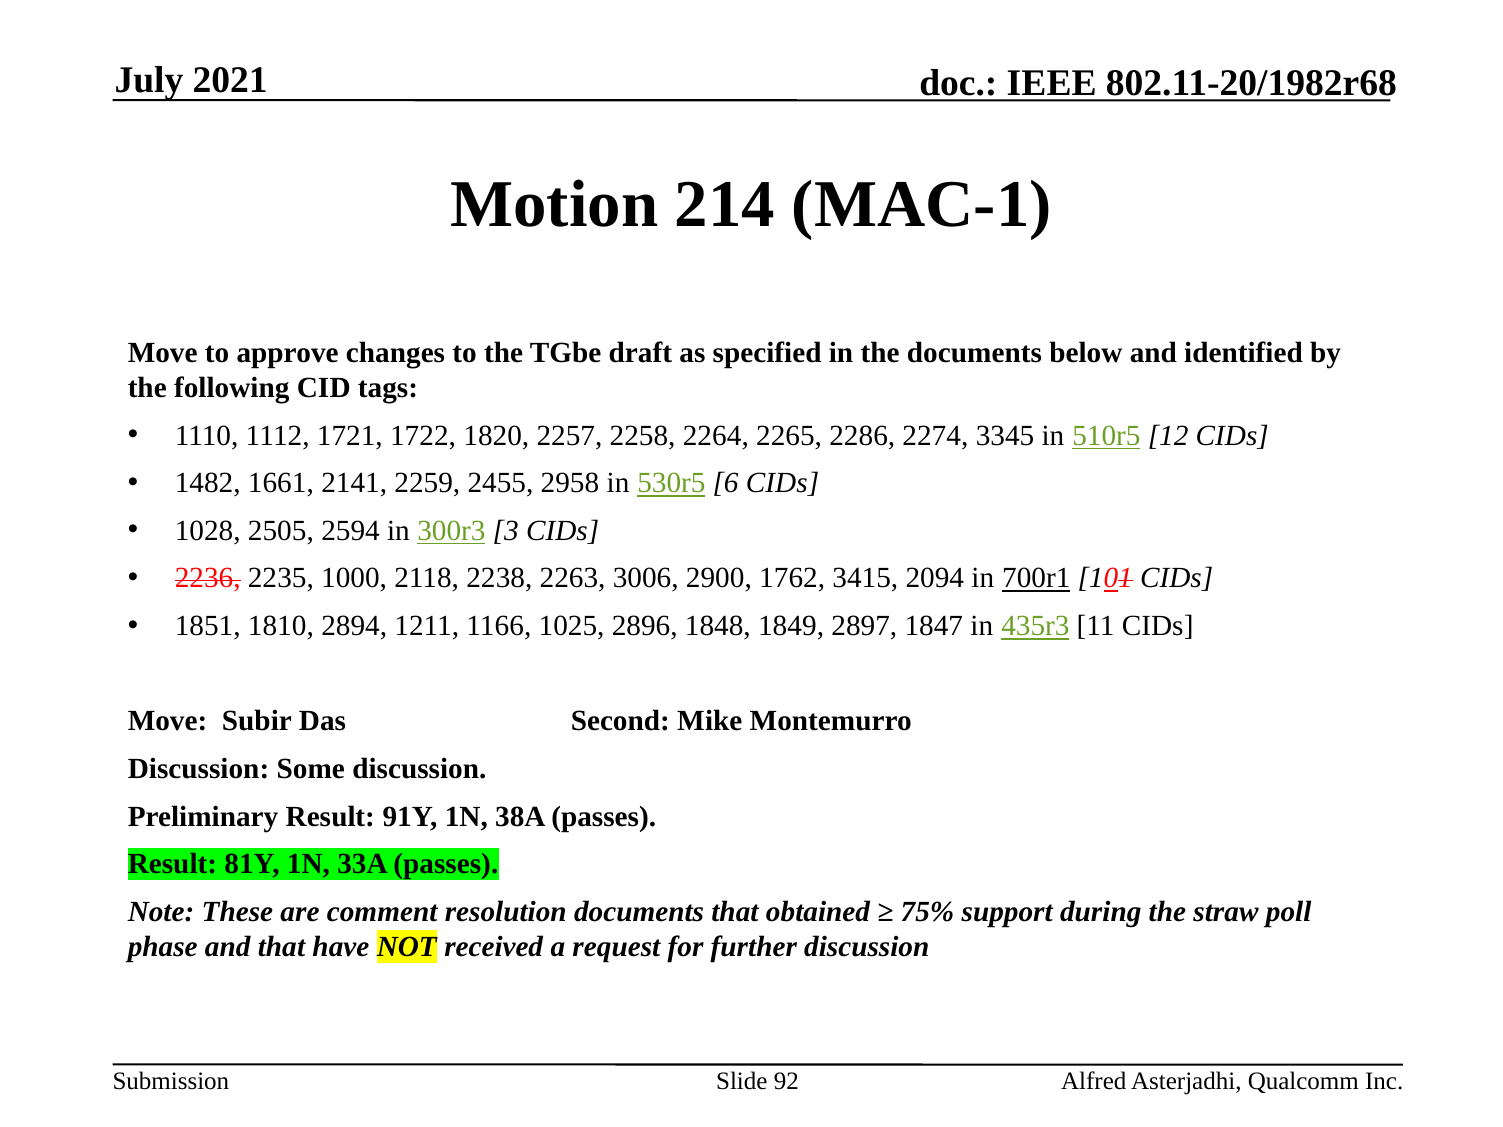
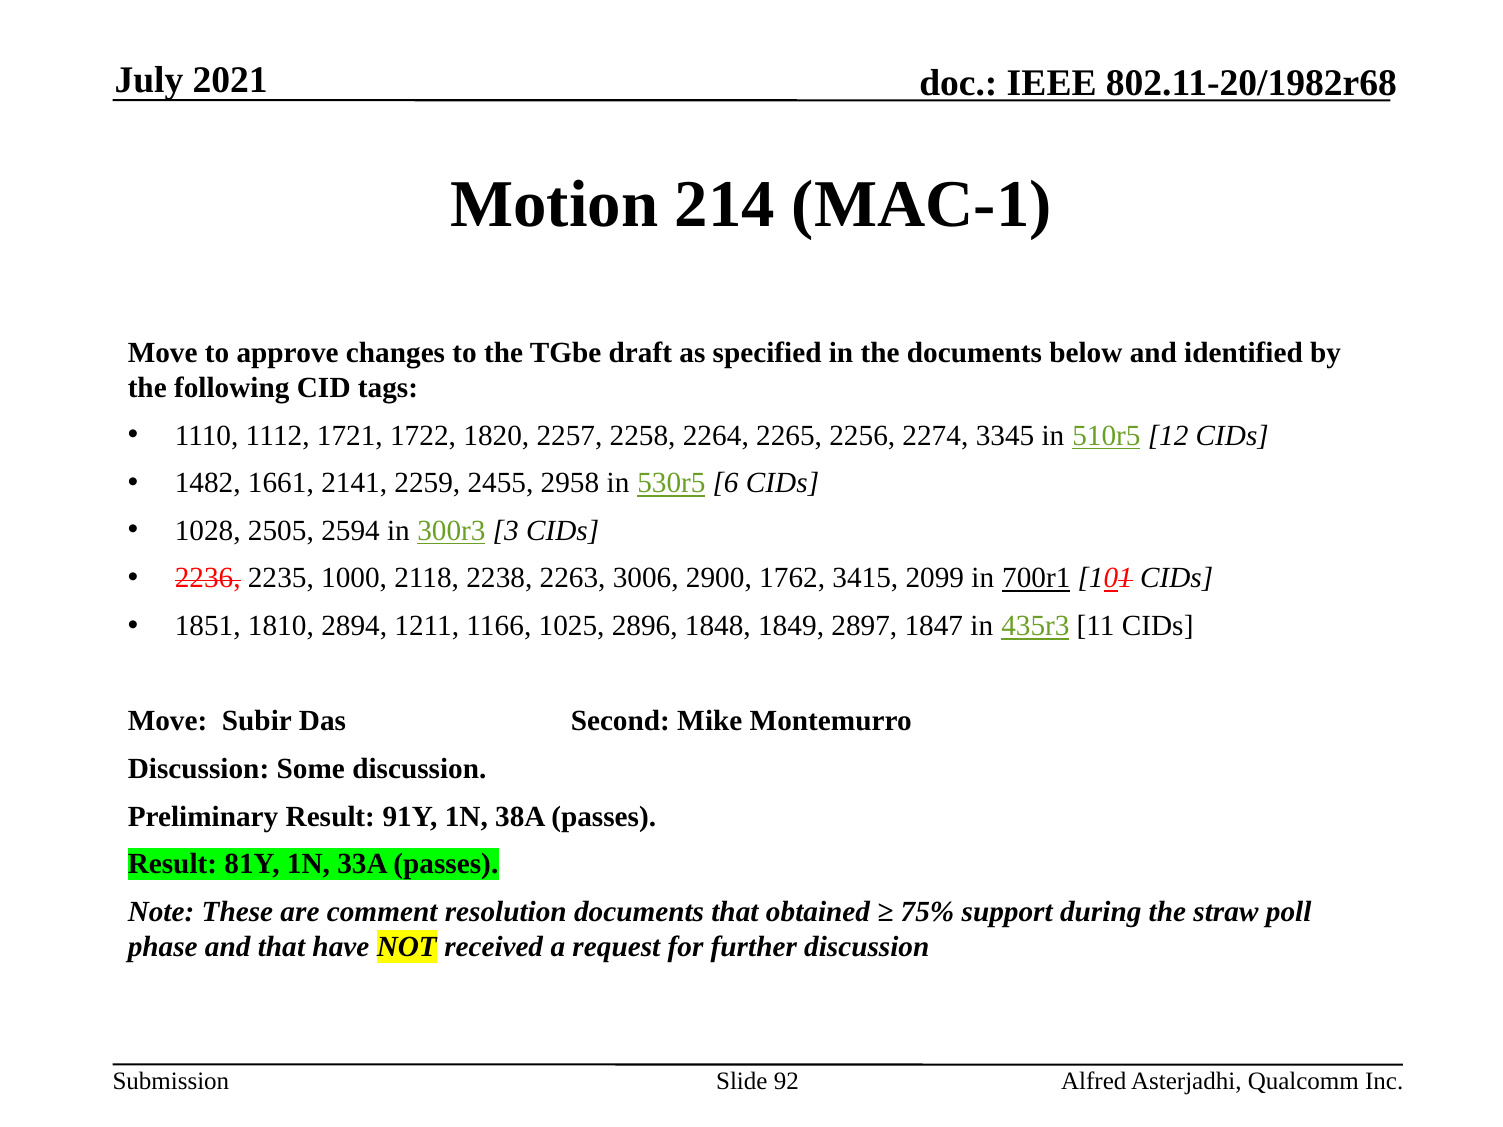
2286: 2286 -> 2256
2094: 2094 -> 2099
